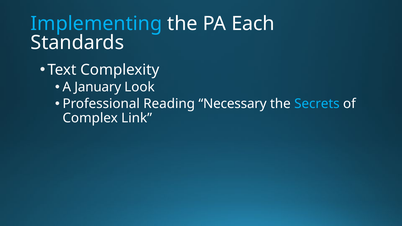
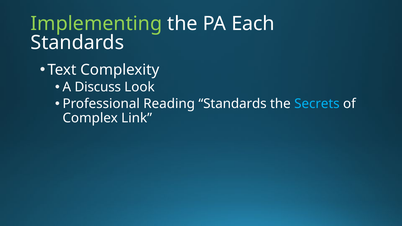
Implementing colour: light blue -> light green
January: January -> Discuss
Reading Necessary: Necessary -> Standards
